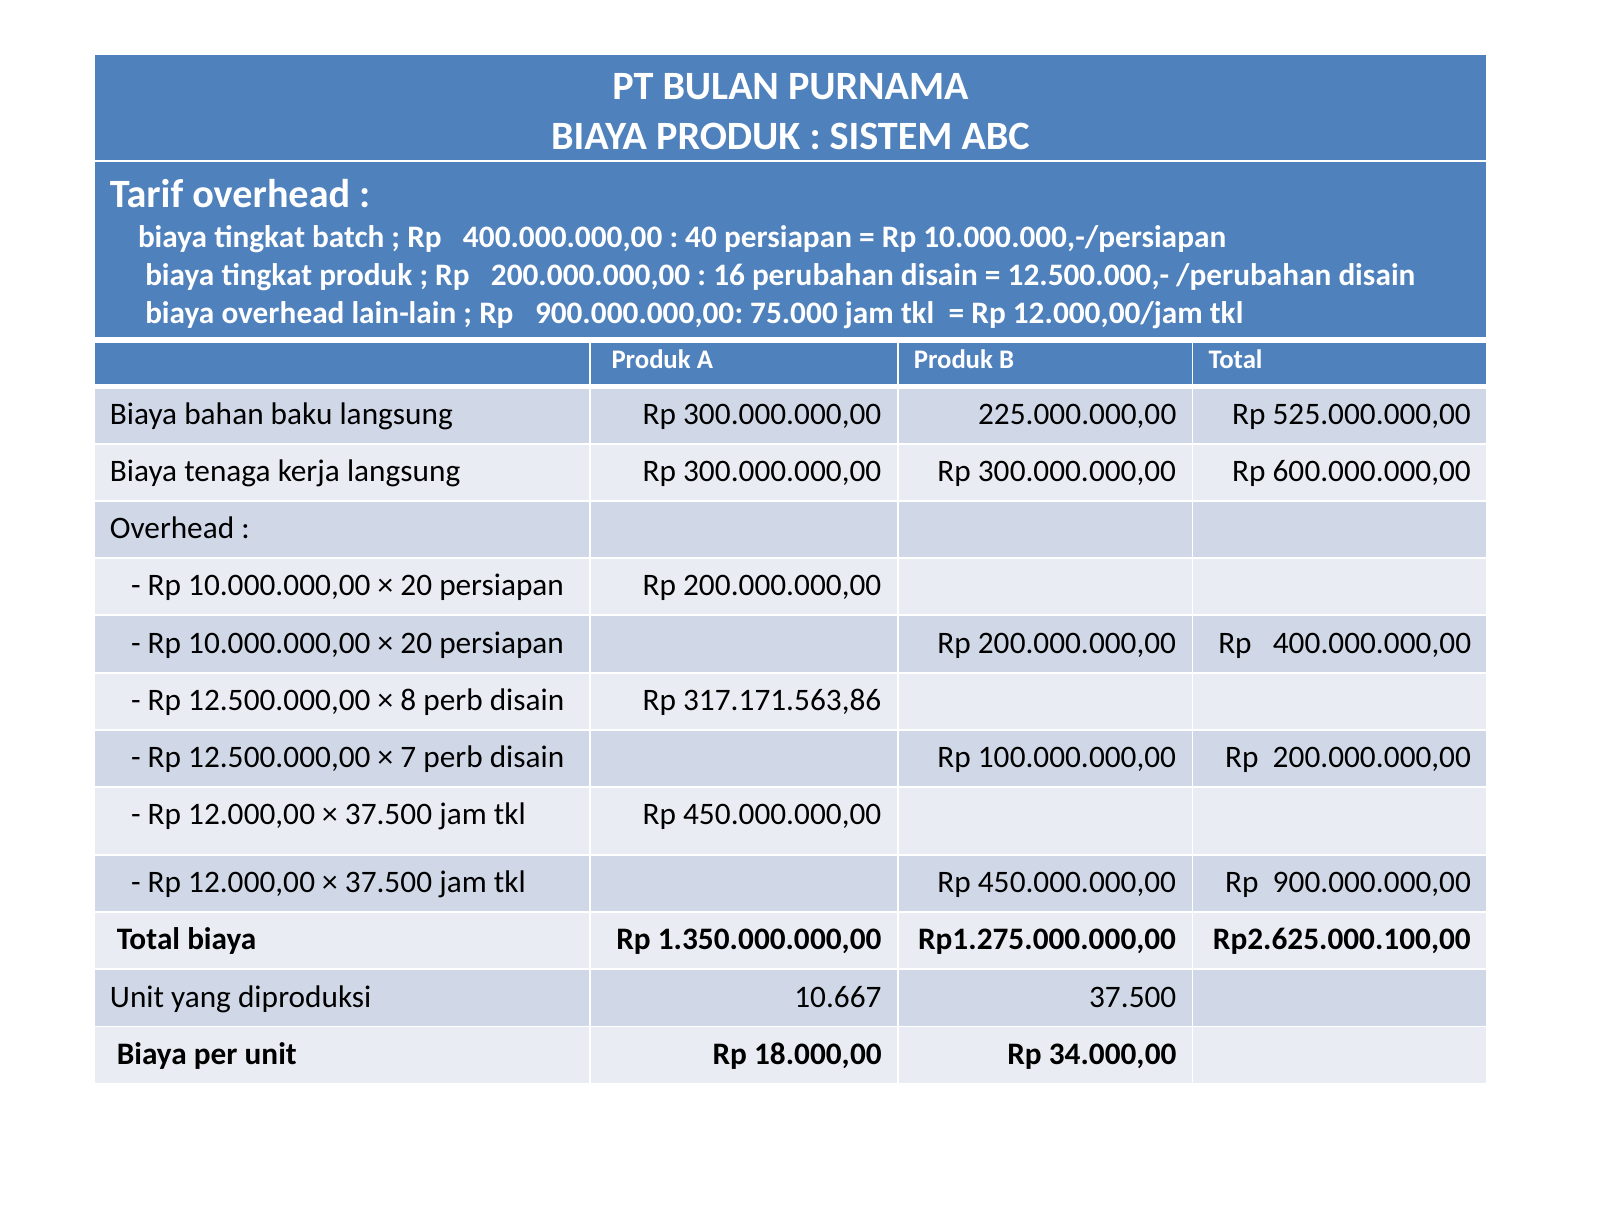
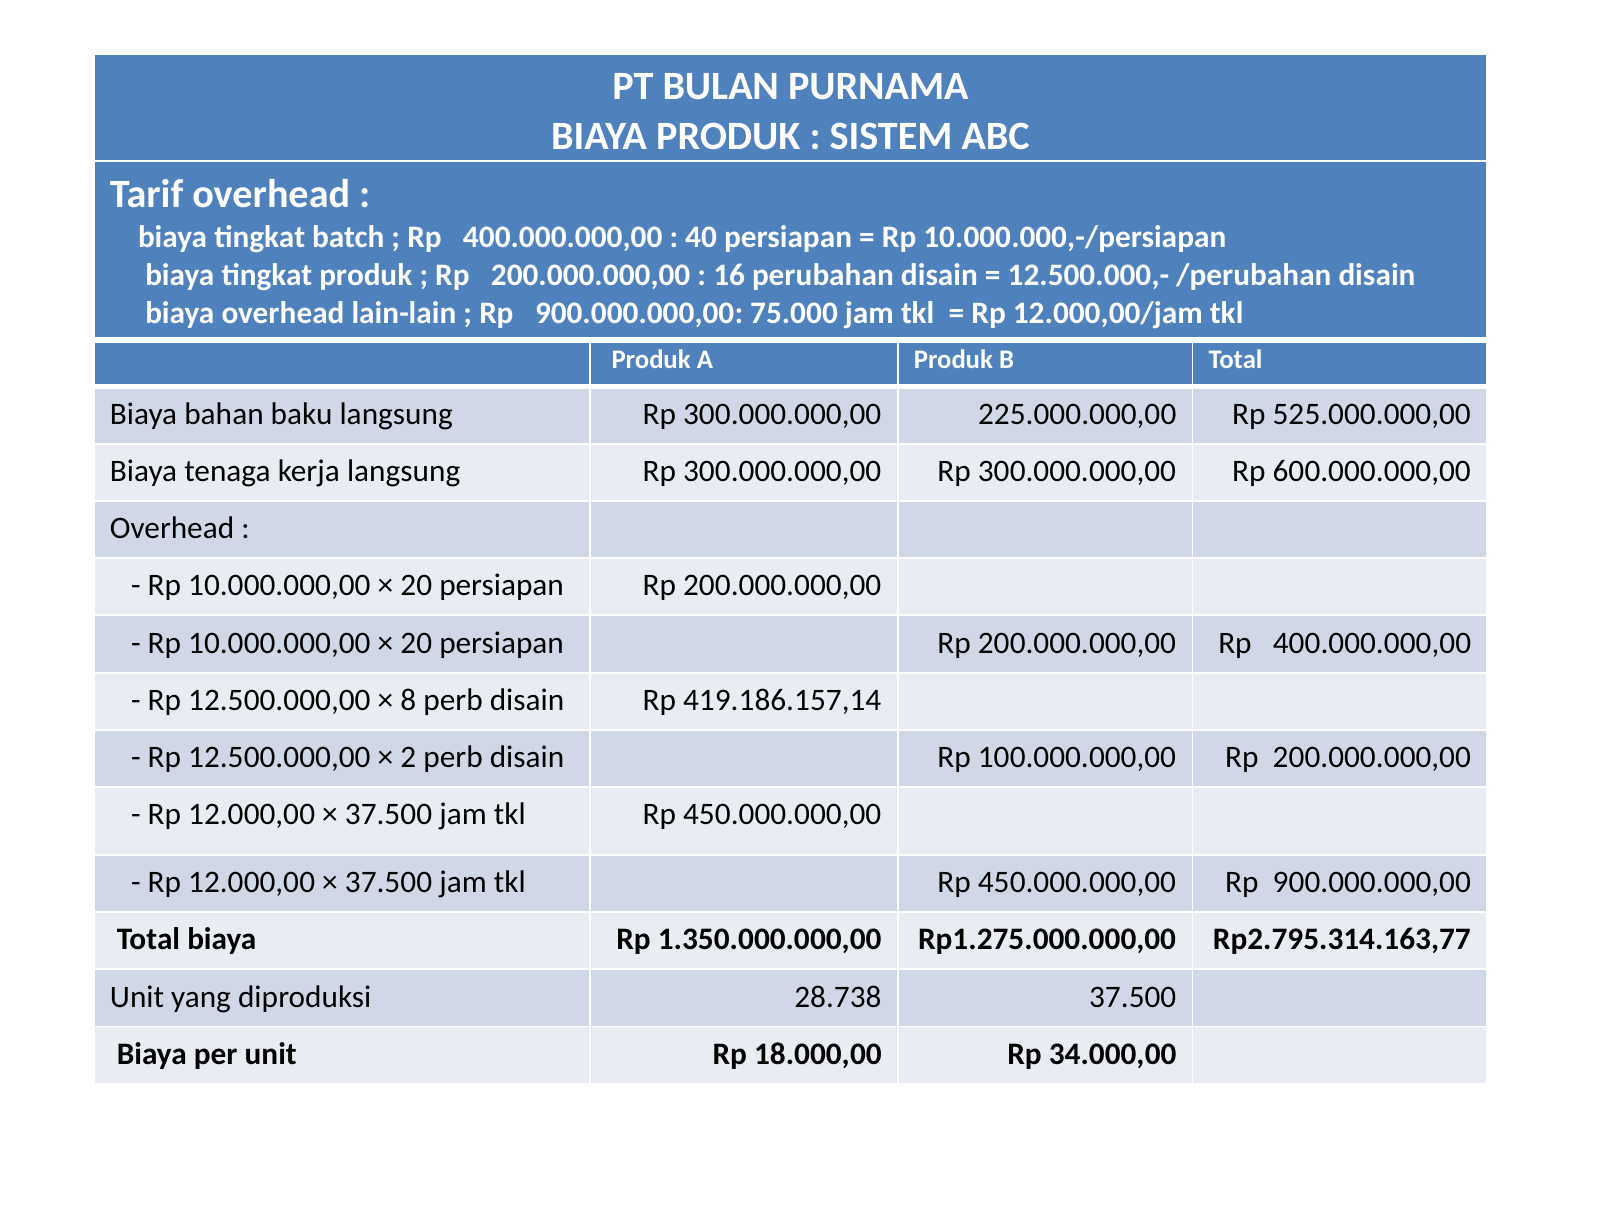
317.171.563,86: 317.171.563,86 -> 419.186.157,14
7: 7 -> 2
Rp2.625.000.100,00: Rp2.625.000.100,00 -> Rp2.795.314.163,77
10.667: 10.667 -> 28.738
